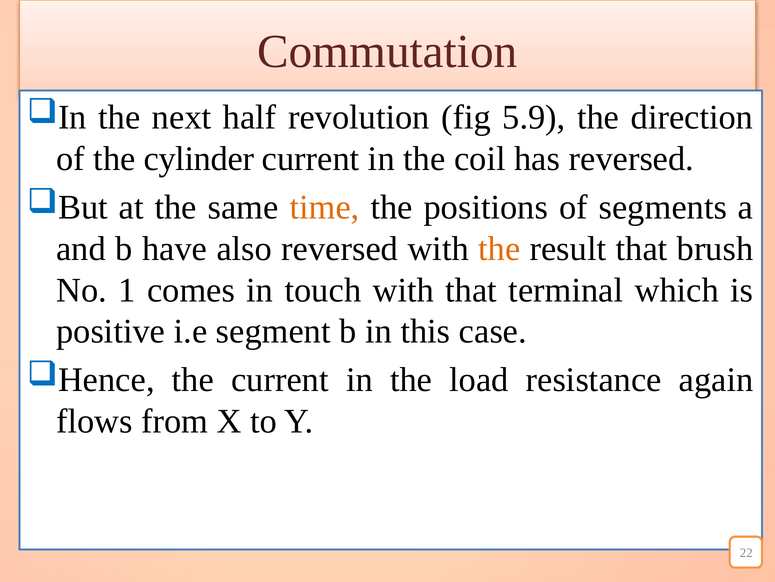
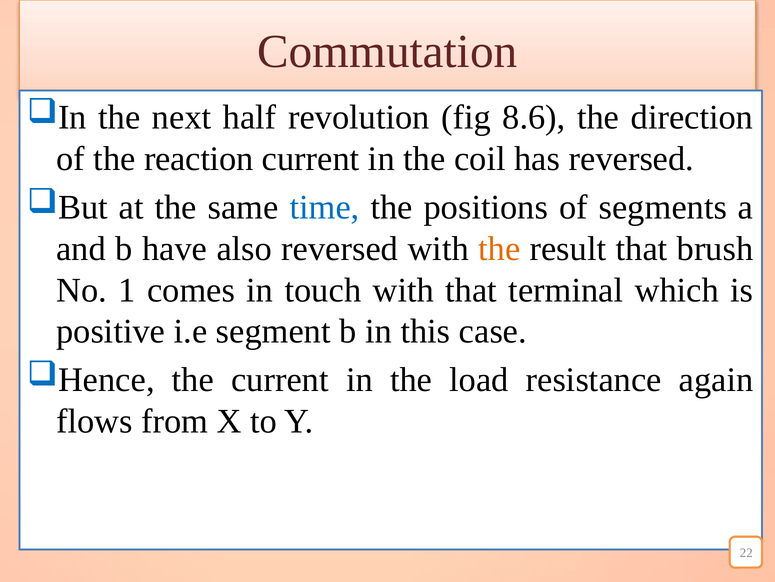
5.9: 5.9 -> 8.6
cylinder: cylinder -> reaction
time colour: orange -> blue
